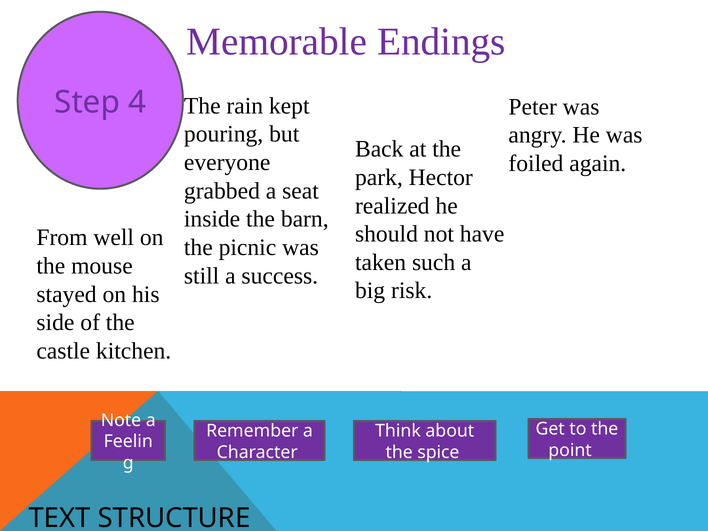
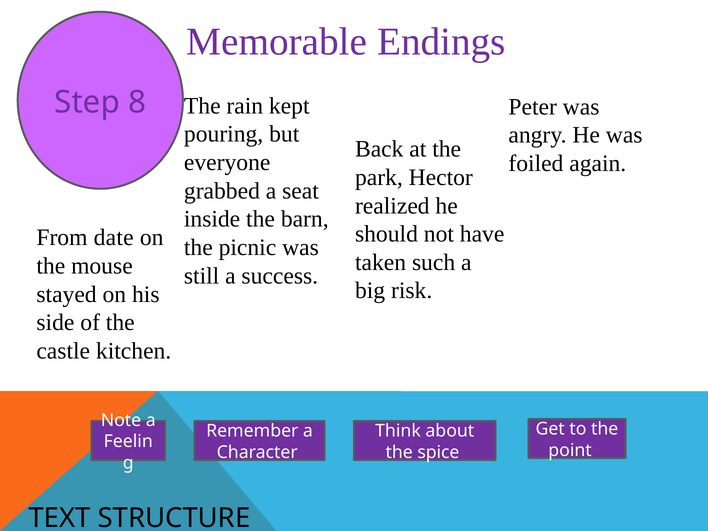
4: 4 -> 8
well: well -> date
